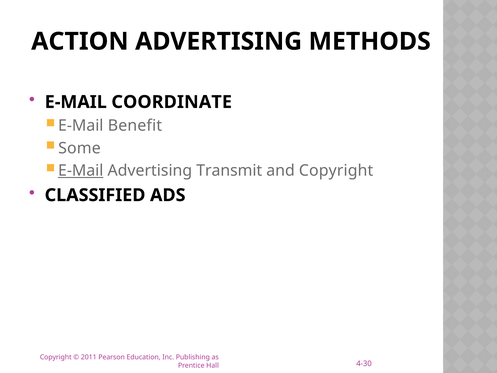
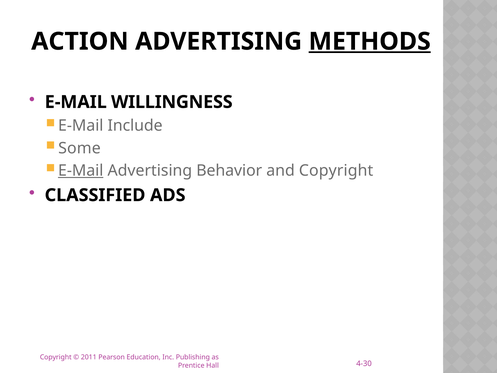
METHODS underline: none -> present
COORDINATE: COORDINATE -> WILLINGNESS
Benefit: Benefit -> Include
Transmit: Transmit -> Behavior
